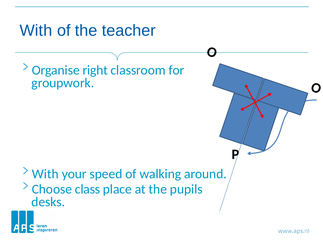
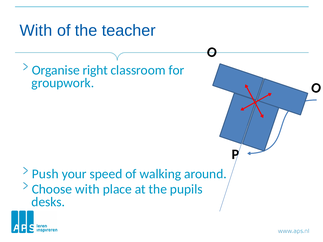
With at (45, 174): With -> Push
Choose class: class -> with
